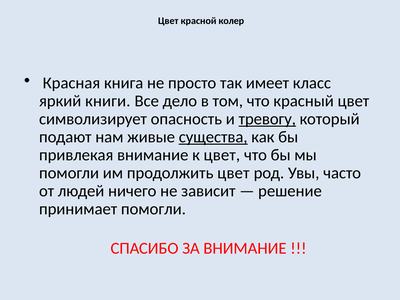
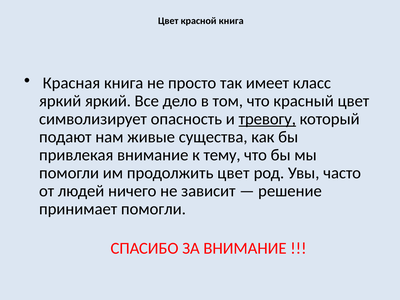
красной колер: колер -> книга
яркий книги: книги -> яркий
существа underline: present -> none
к цвет: цвет -> тему
